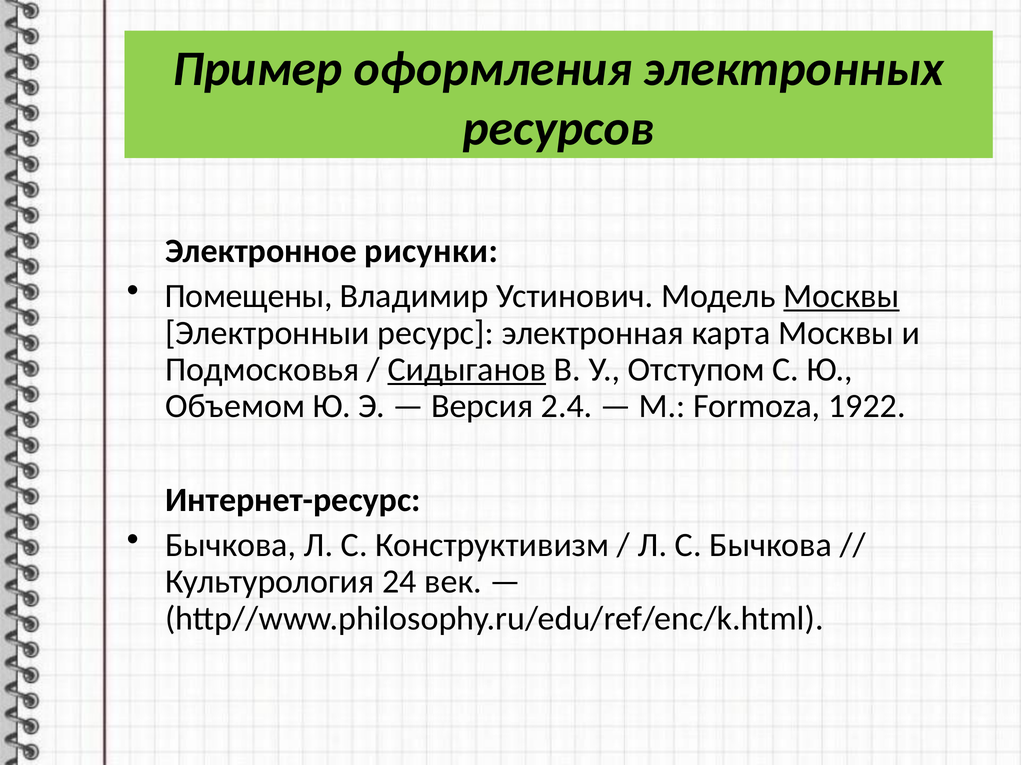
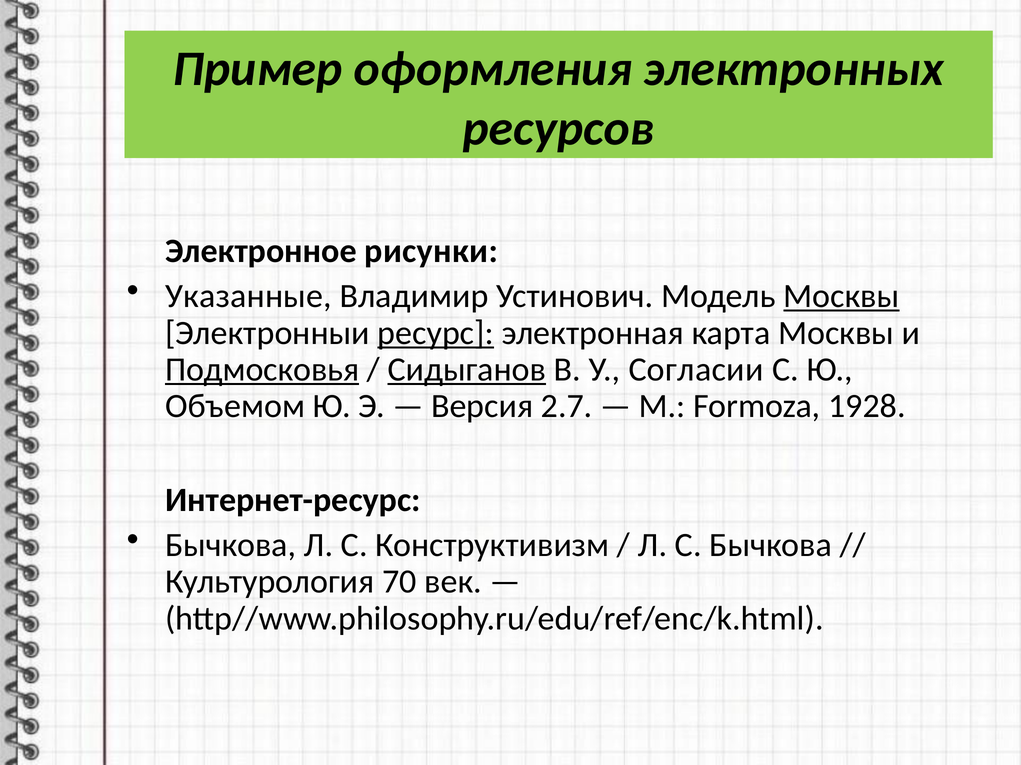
Помещены: Помещены -> Указанные
ресурс underline: none -> present
Подмосковья underline: none -> present
Отступом: Отступом -> Согласии
2.4: 2.4 -> 2.7
1922: 1922 -> 1928
24: 24 -> 70
